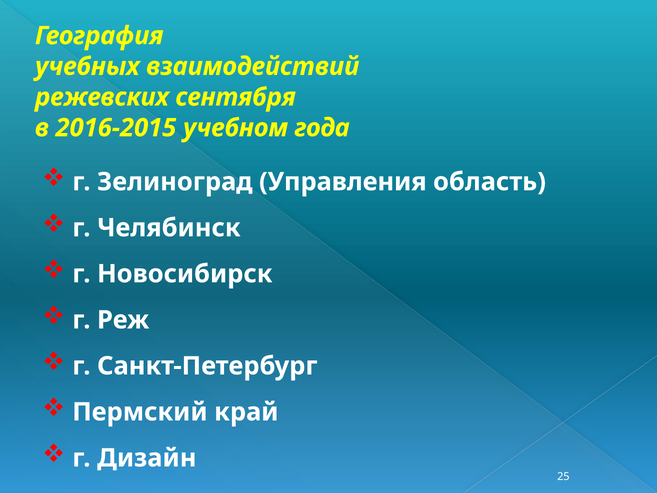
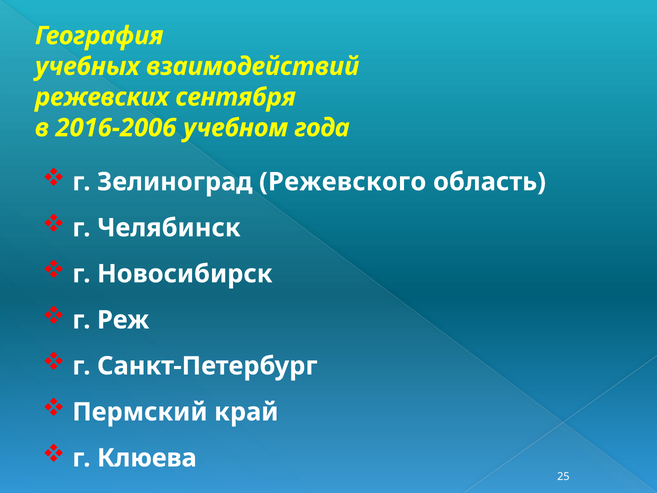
2016-2015: 2016-2015 -> 2016-2006
Управления: Управления -> Режевского
Дизайн: Дизайн -> Клюева
